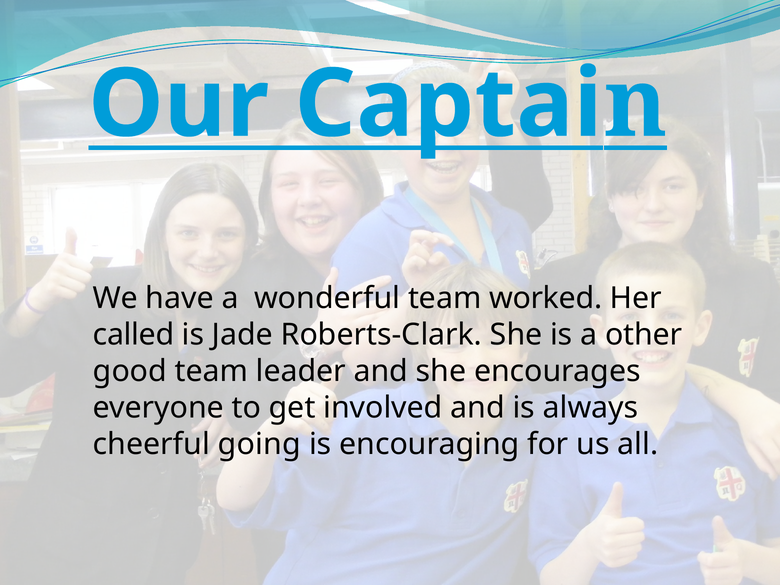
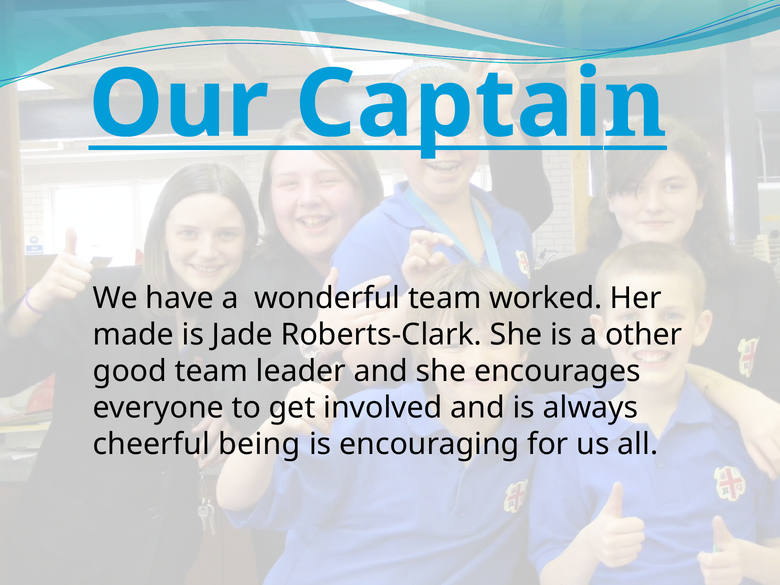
called: called -> made
going: going -> being
